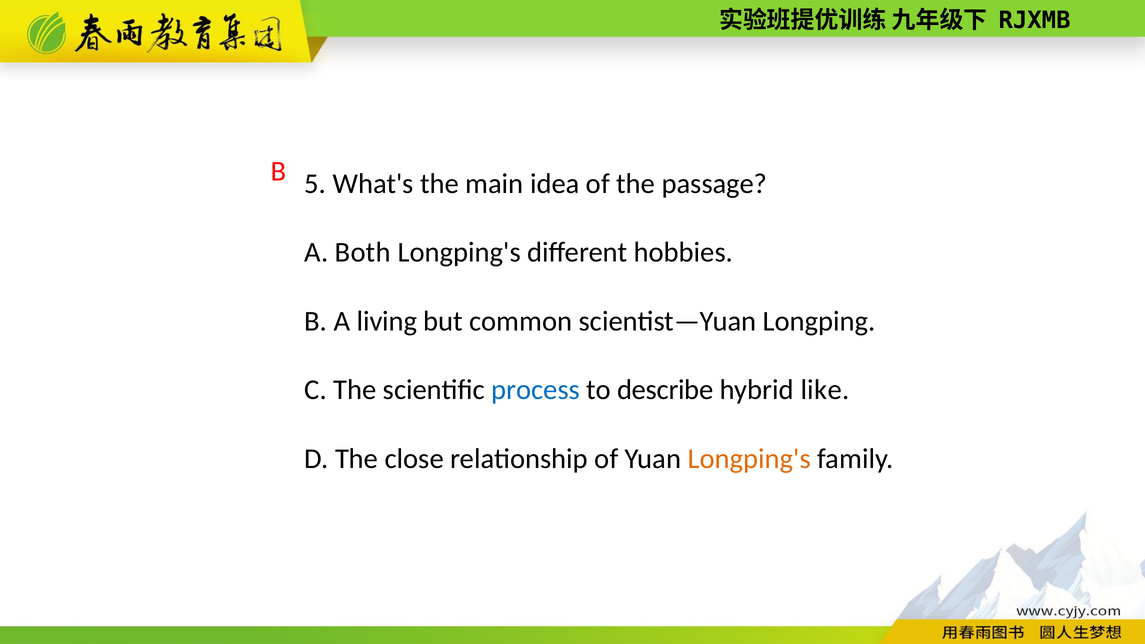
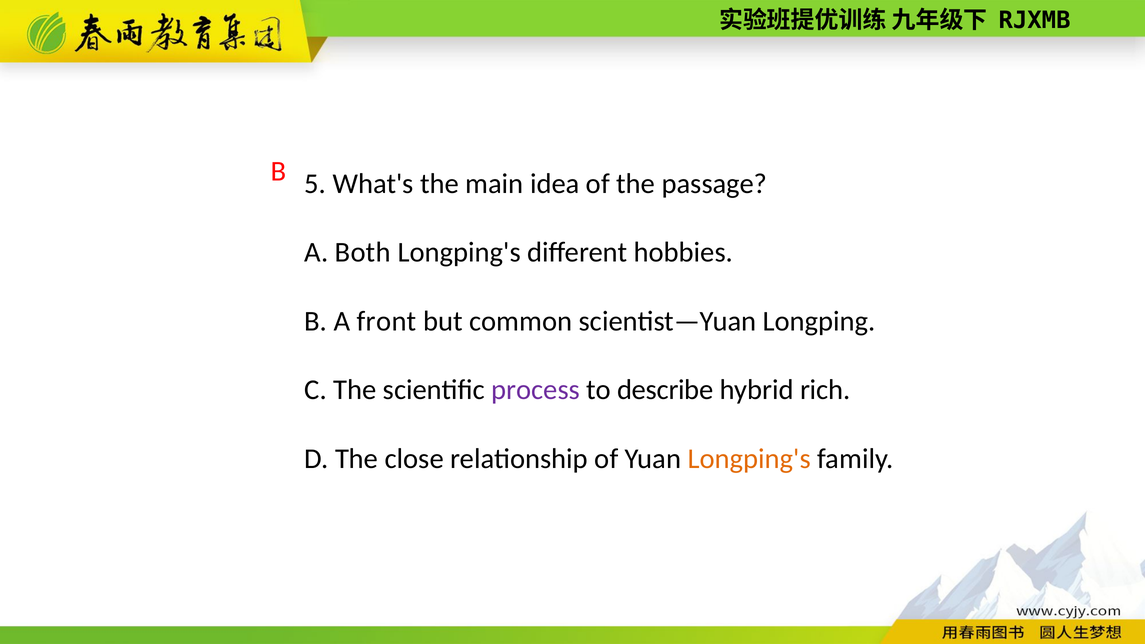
living: living -> front
process colour: blue -> purple
like: like -> rich
